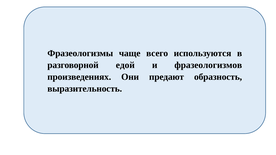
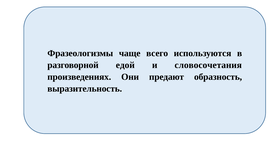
фразеологизмов: фразеологизмов -> словосочетания
